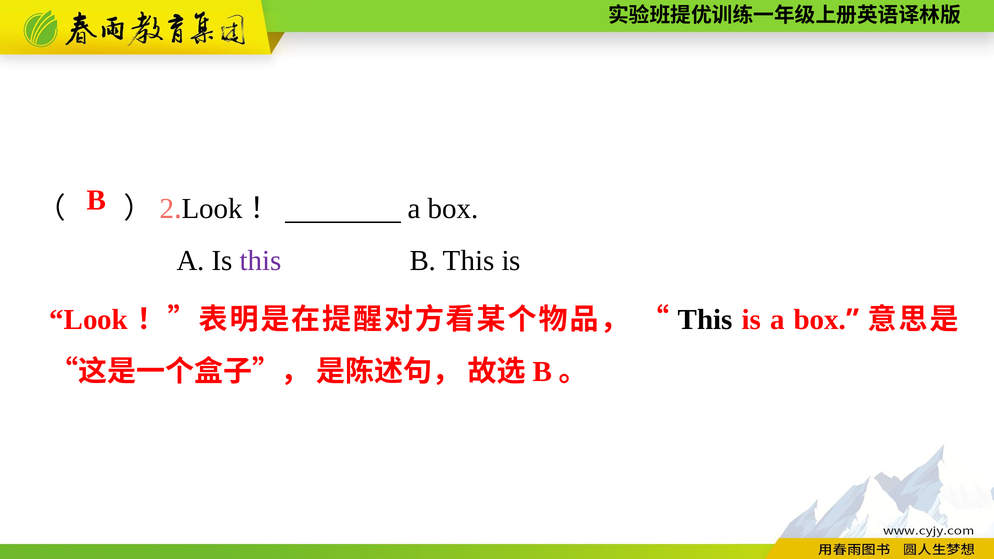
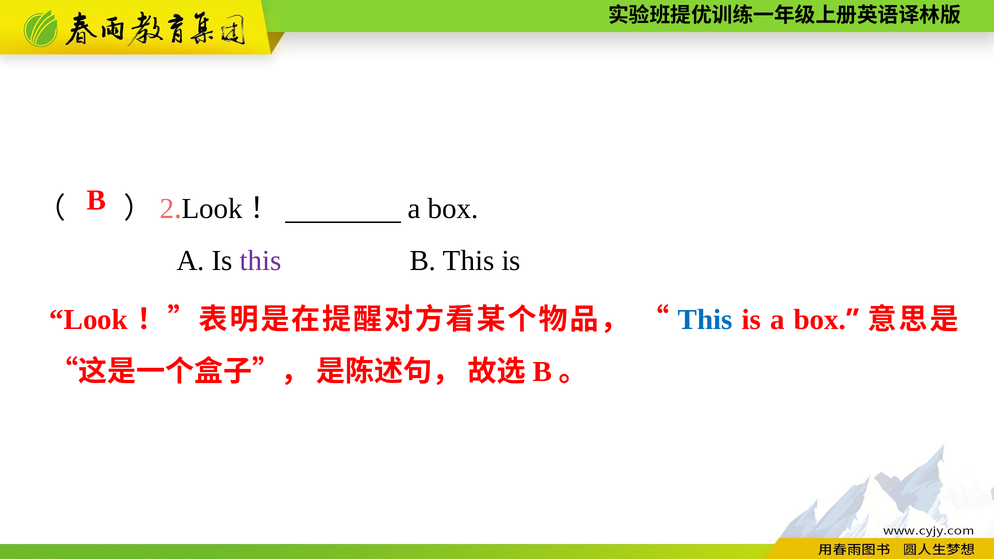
This at (705, 320) colour: black -> blue
